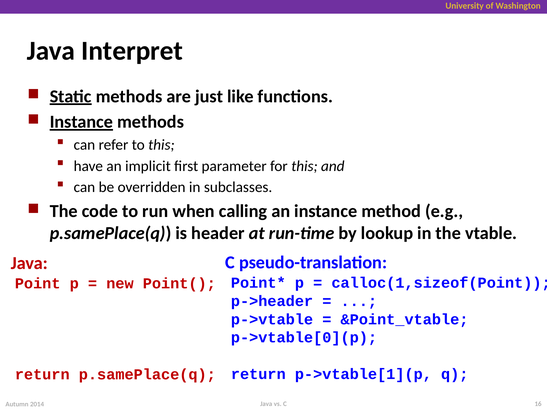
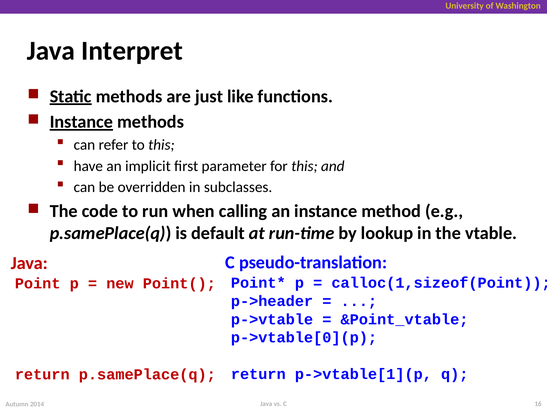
header: header -> default
